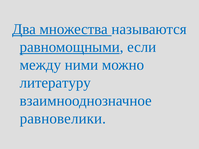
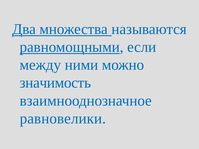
литературу: литературу -> значимость
